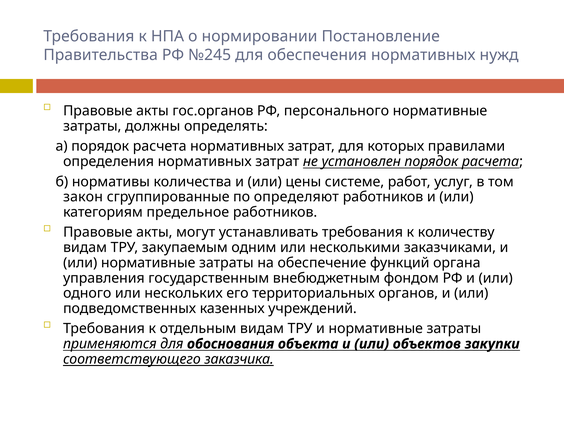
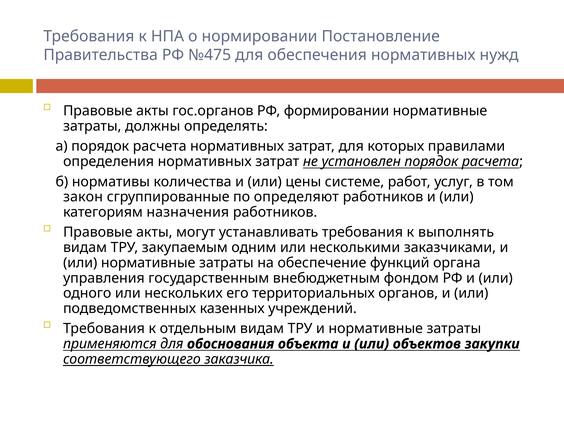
№245: №245 -> №475
персонального: персонального -> формировании
предельное: предельное -> назначения
количеству: количеству -> выполнять
